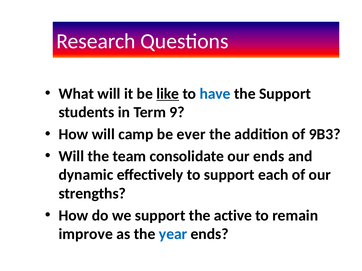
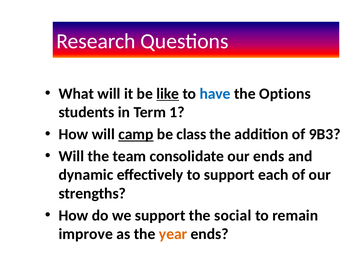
the Support: Support -> Options
9: 9 -> 1
camp underline: none -> present
ever: ever -> class
active: active -> social
year colour: blue -> orange
